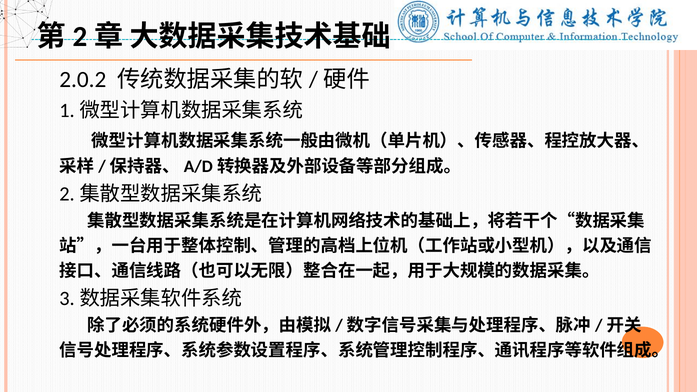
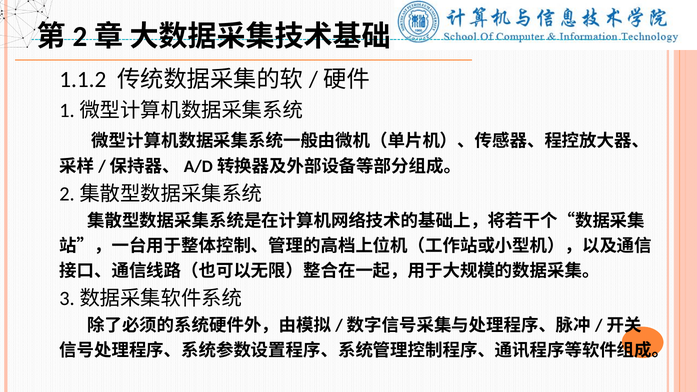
2.0.2: 2.0.2 -> 1.1.2
